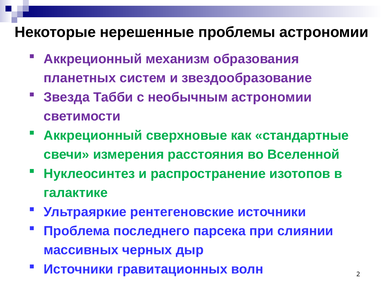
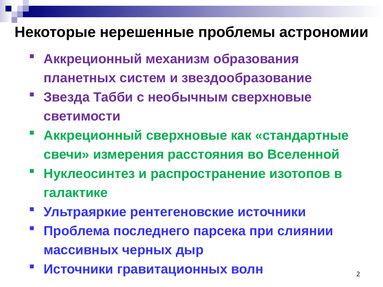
необычным астрономии: астрономии -> сверхновые
